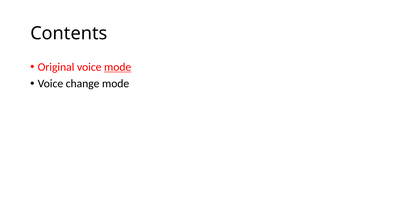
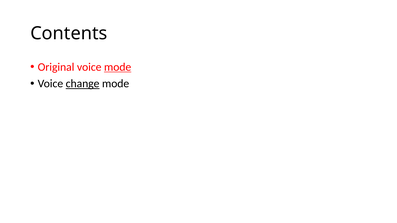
change underline: none -> present
